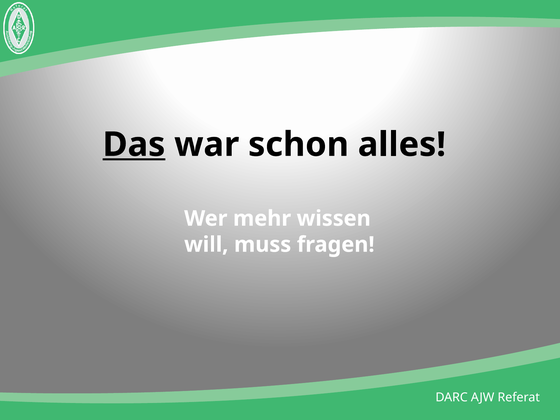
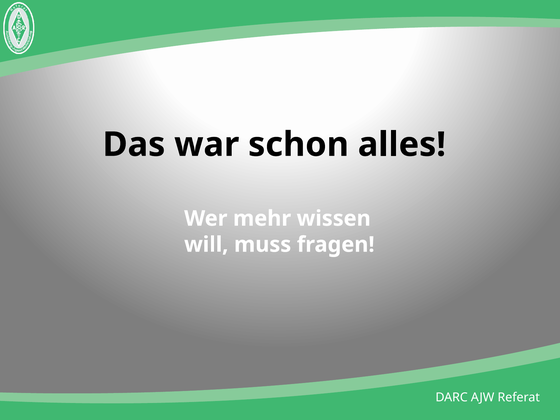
Das underline: present -> none
